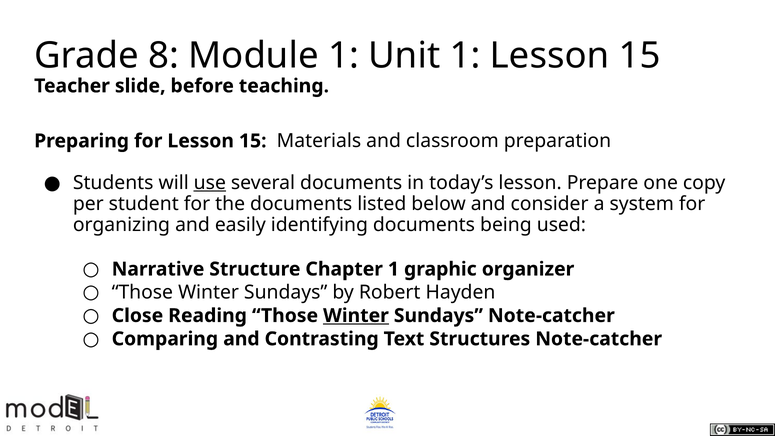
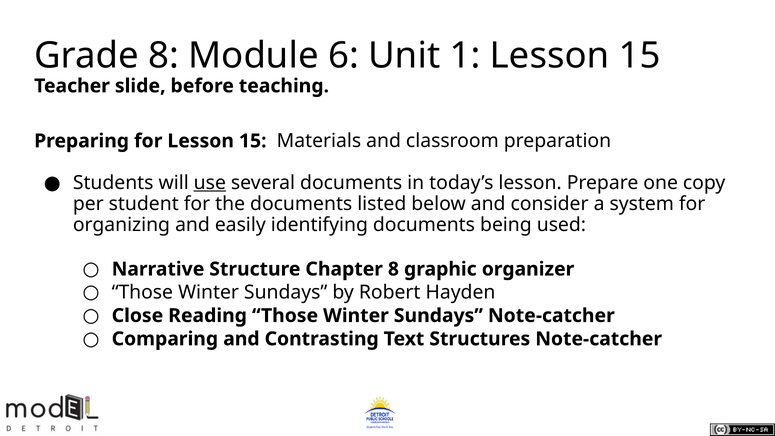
Module 1: 1 -> 6
Chapter 1: 1 -> 8
Winter at (356, 316) underline: present -> none
